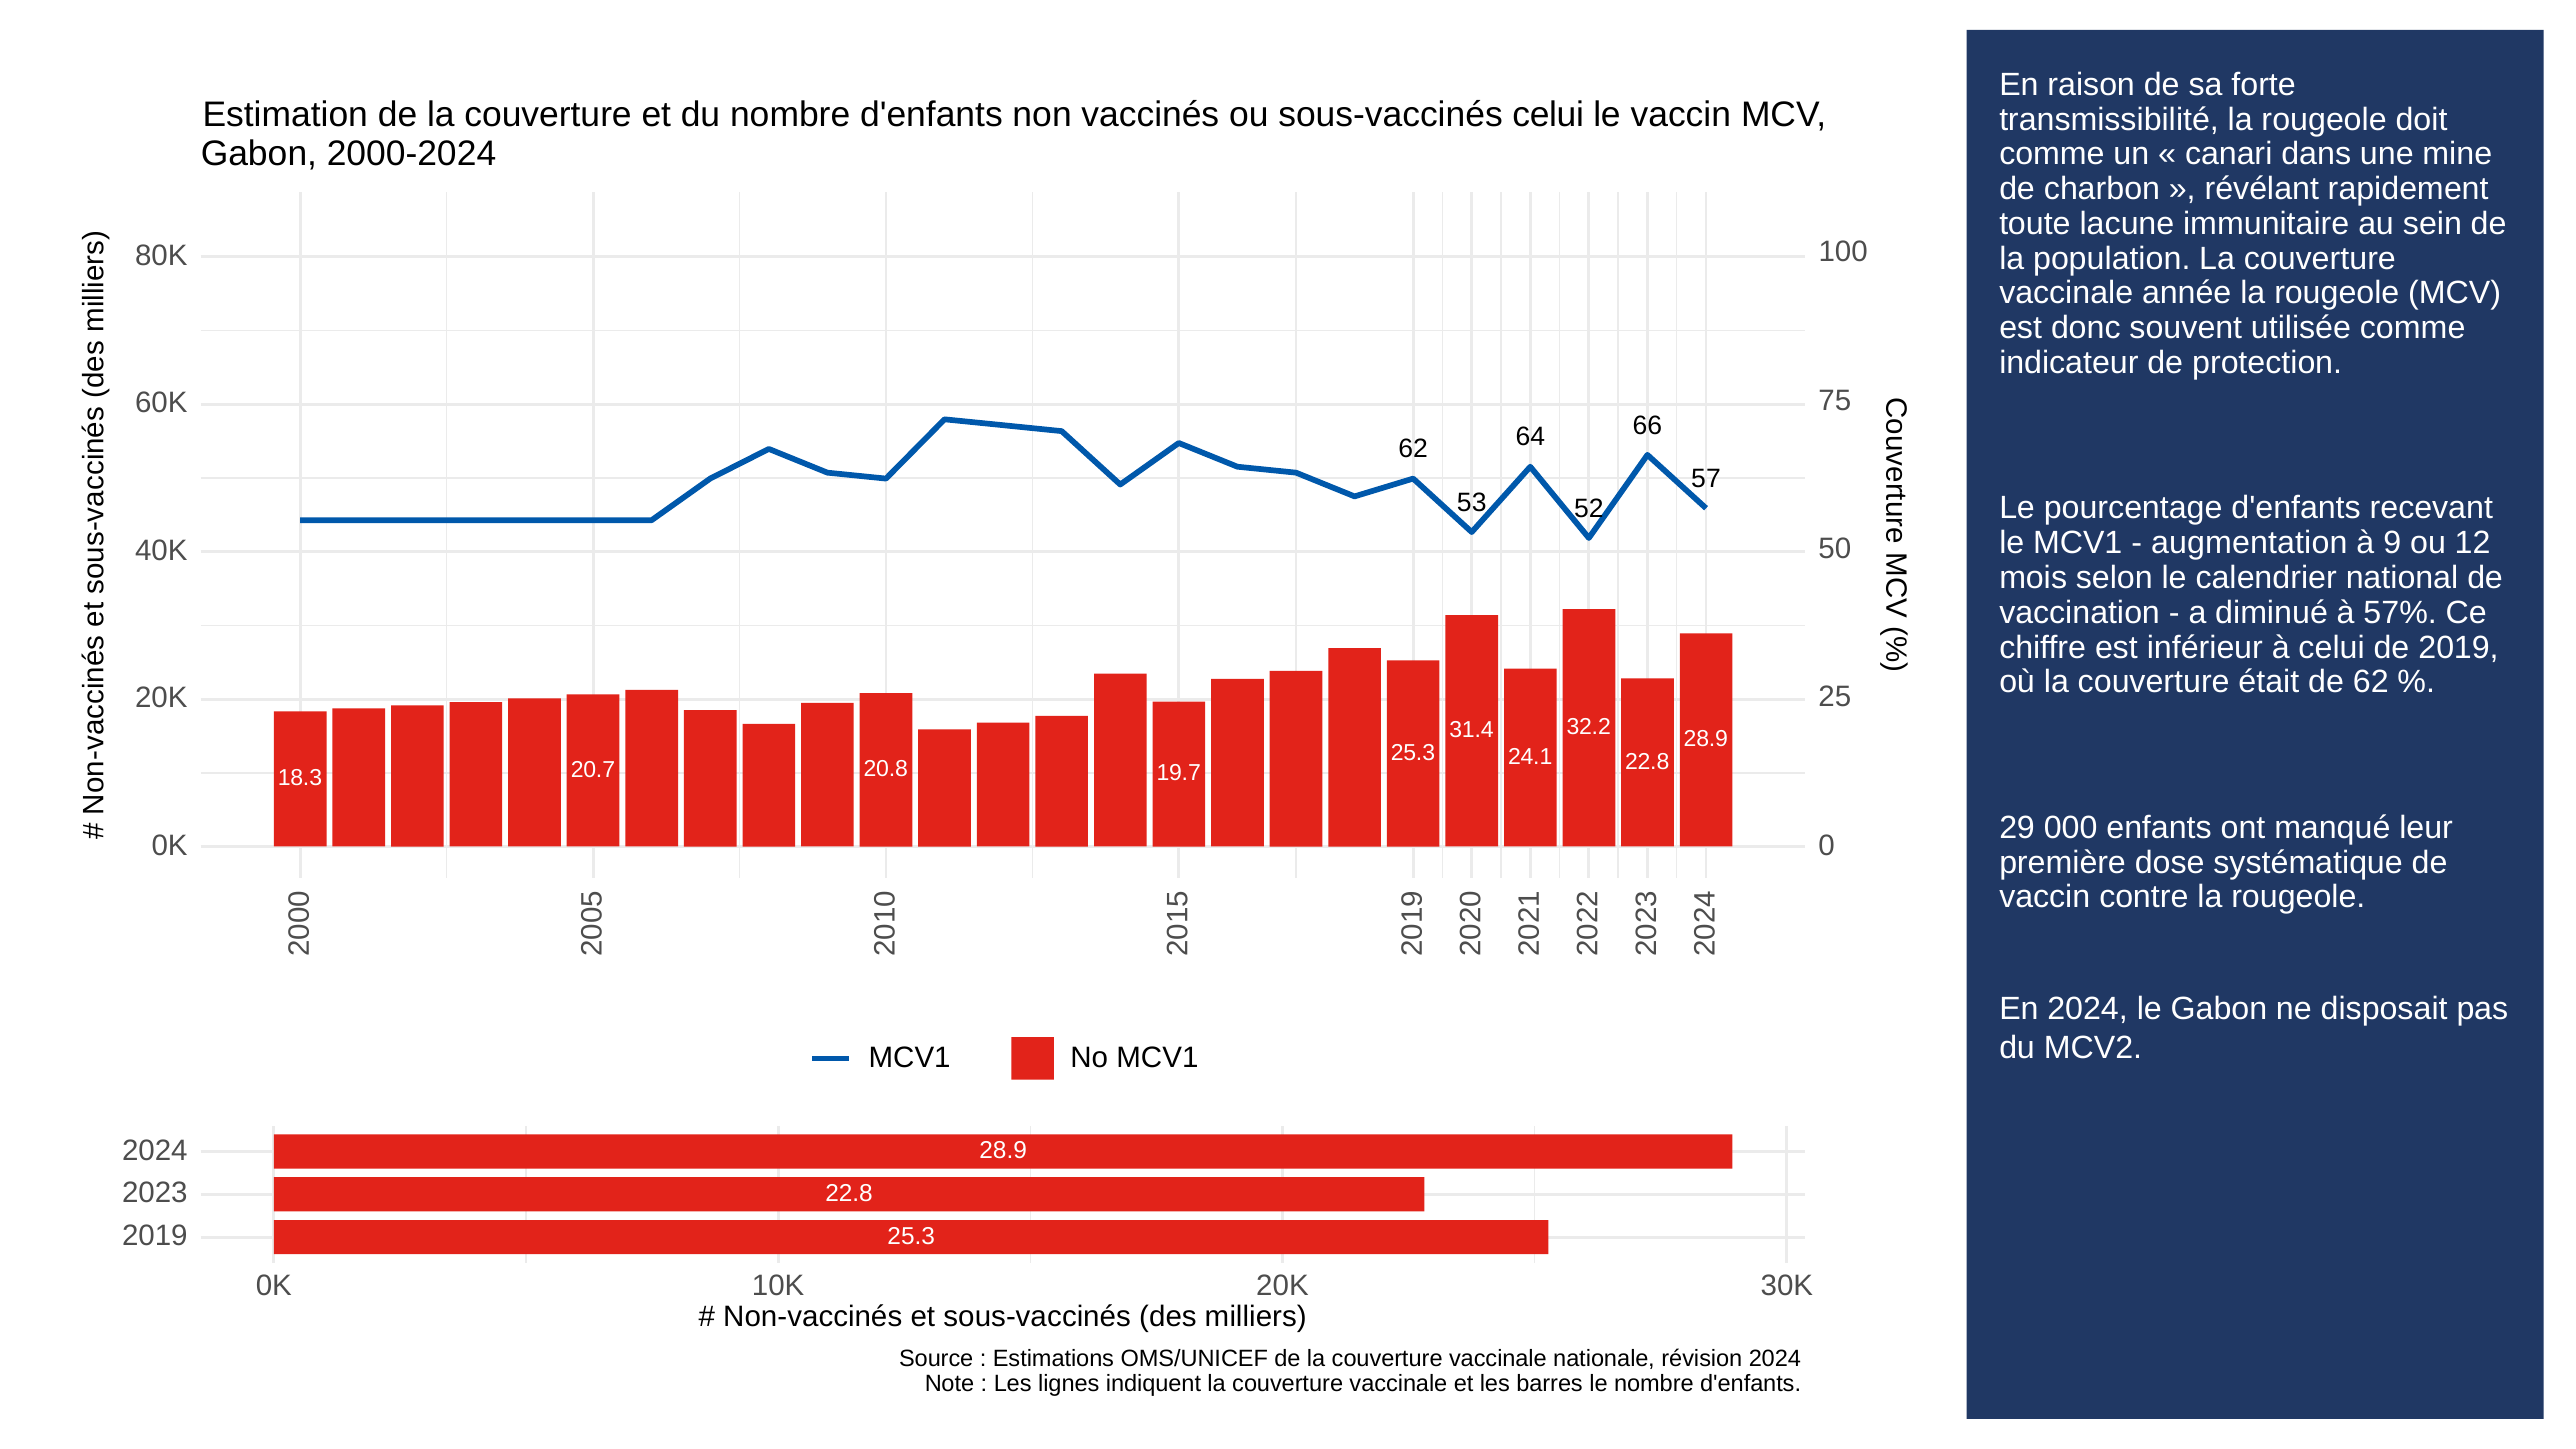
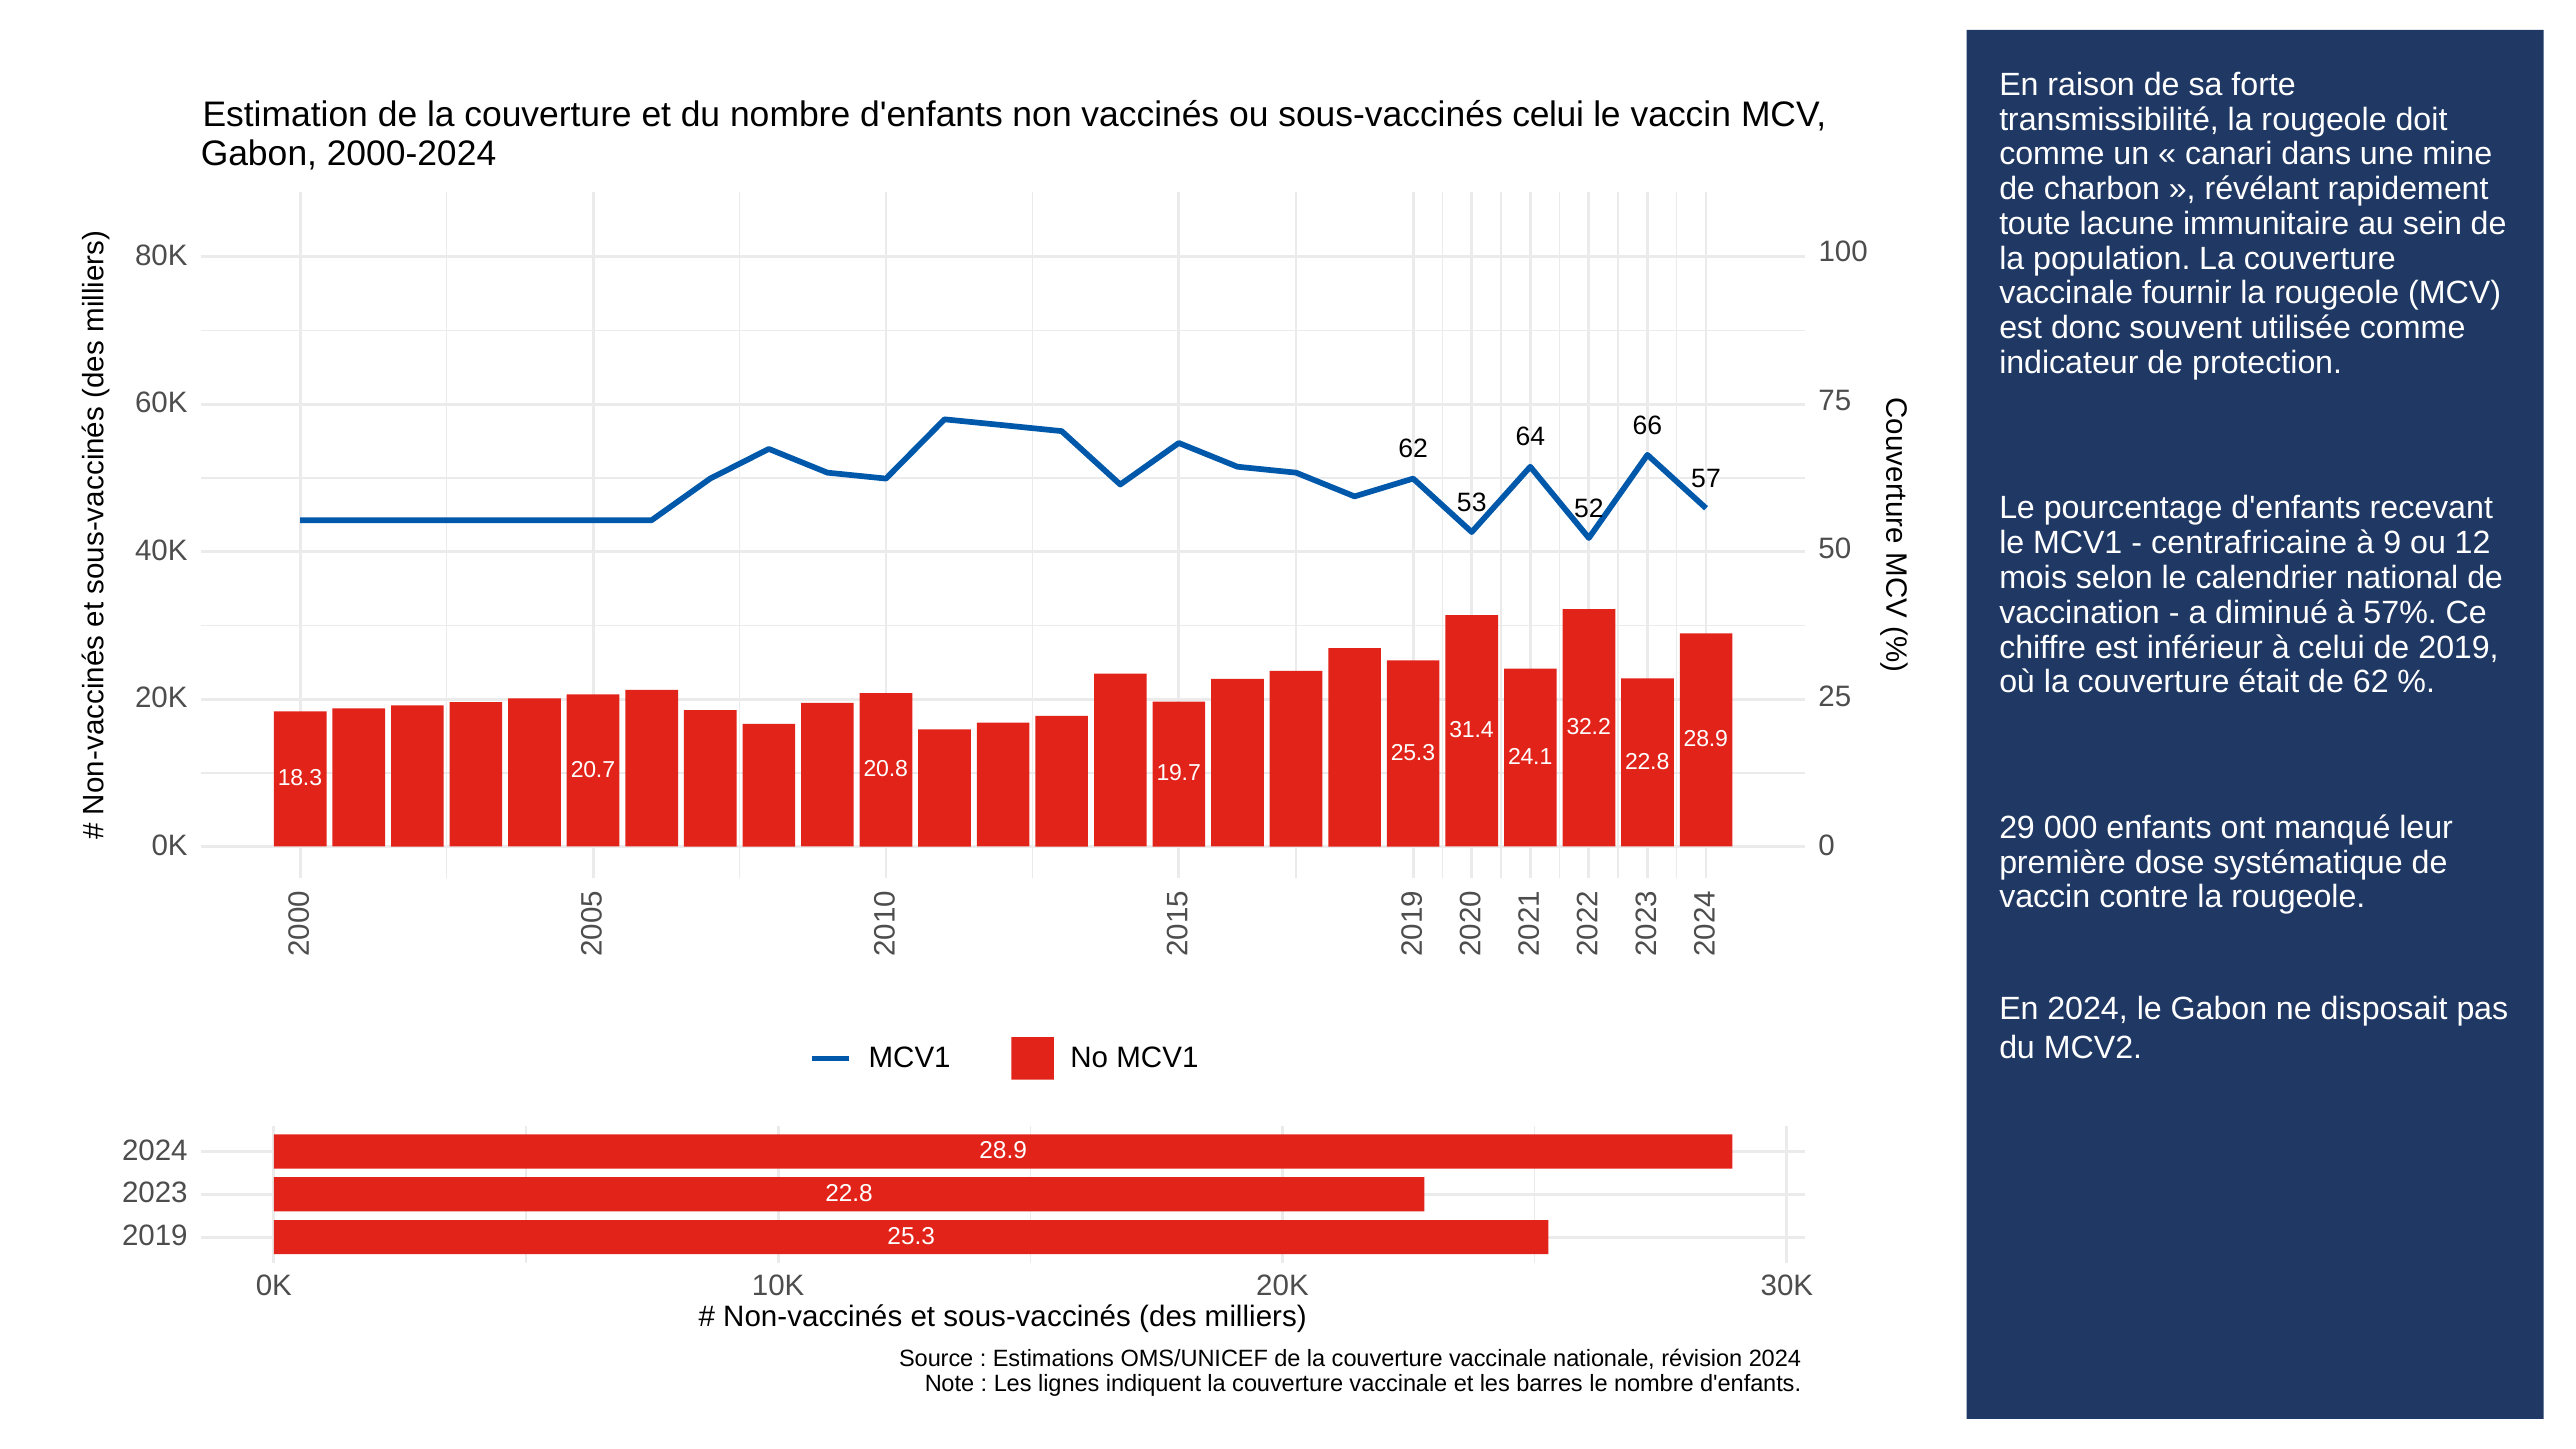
année: année -> fournir
augmentation: augmentation -> centrafricaine
